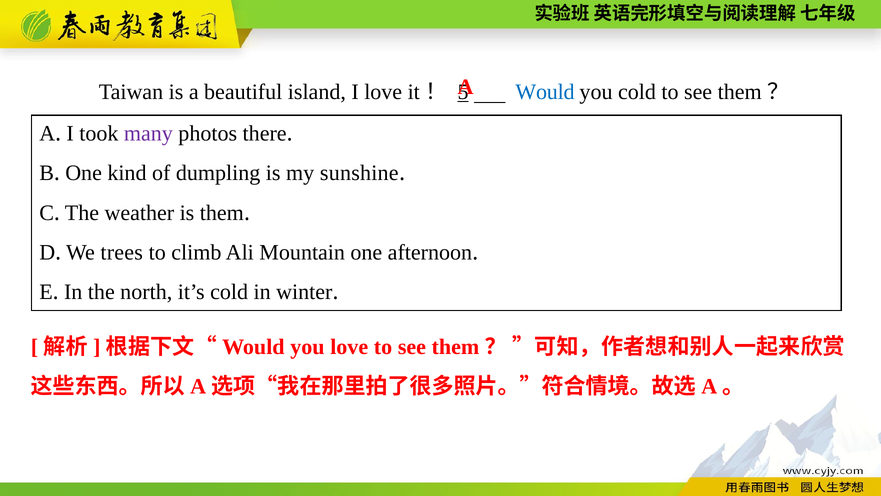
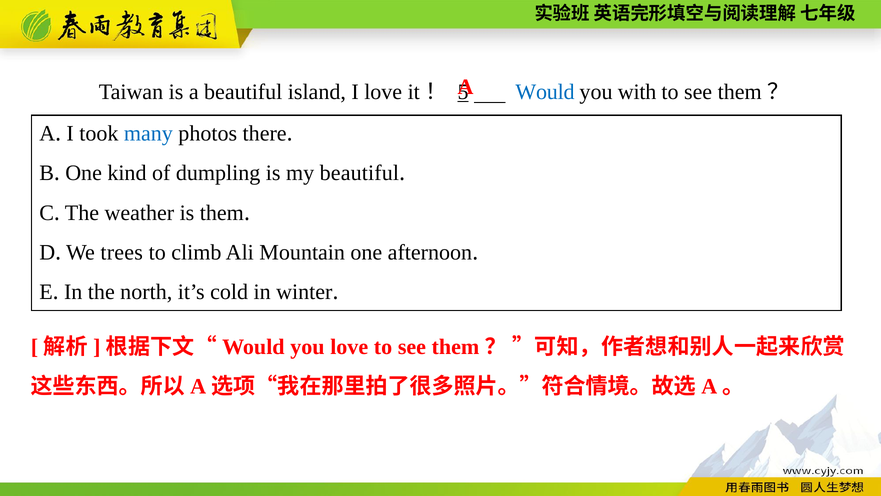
you cold: cold -> with
many colour: purple -> blue
my sunshine: sunshine -> beautiful
